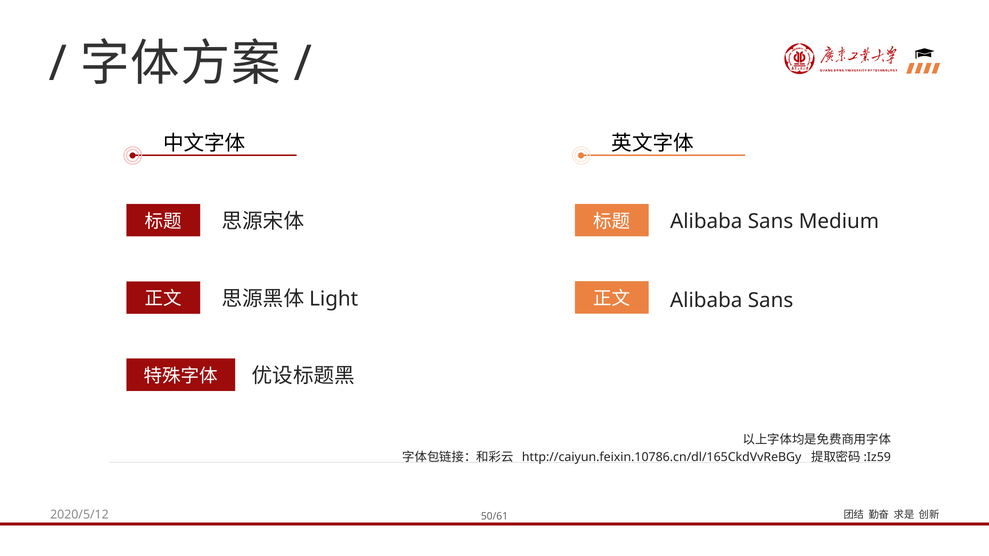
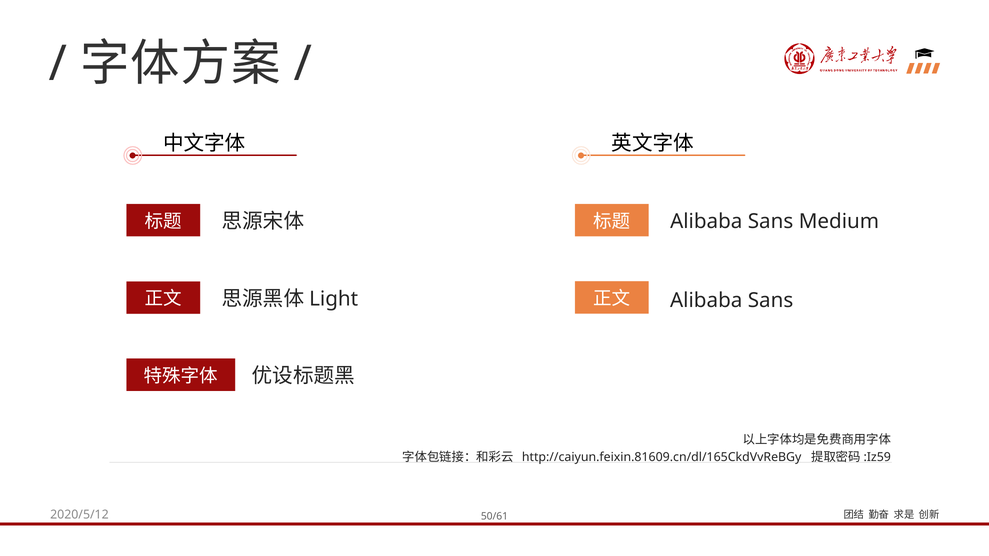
http://caiyun.feixin.10786.cn/dl/165CkdVvReBGy: http://caiyun.feixin.10786.cn/dl/165CkdVvReBGy -> http://caiyun.feixin.81609.cn/dl/165CkdVvReBGy
